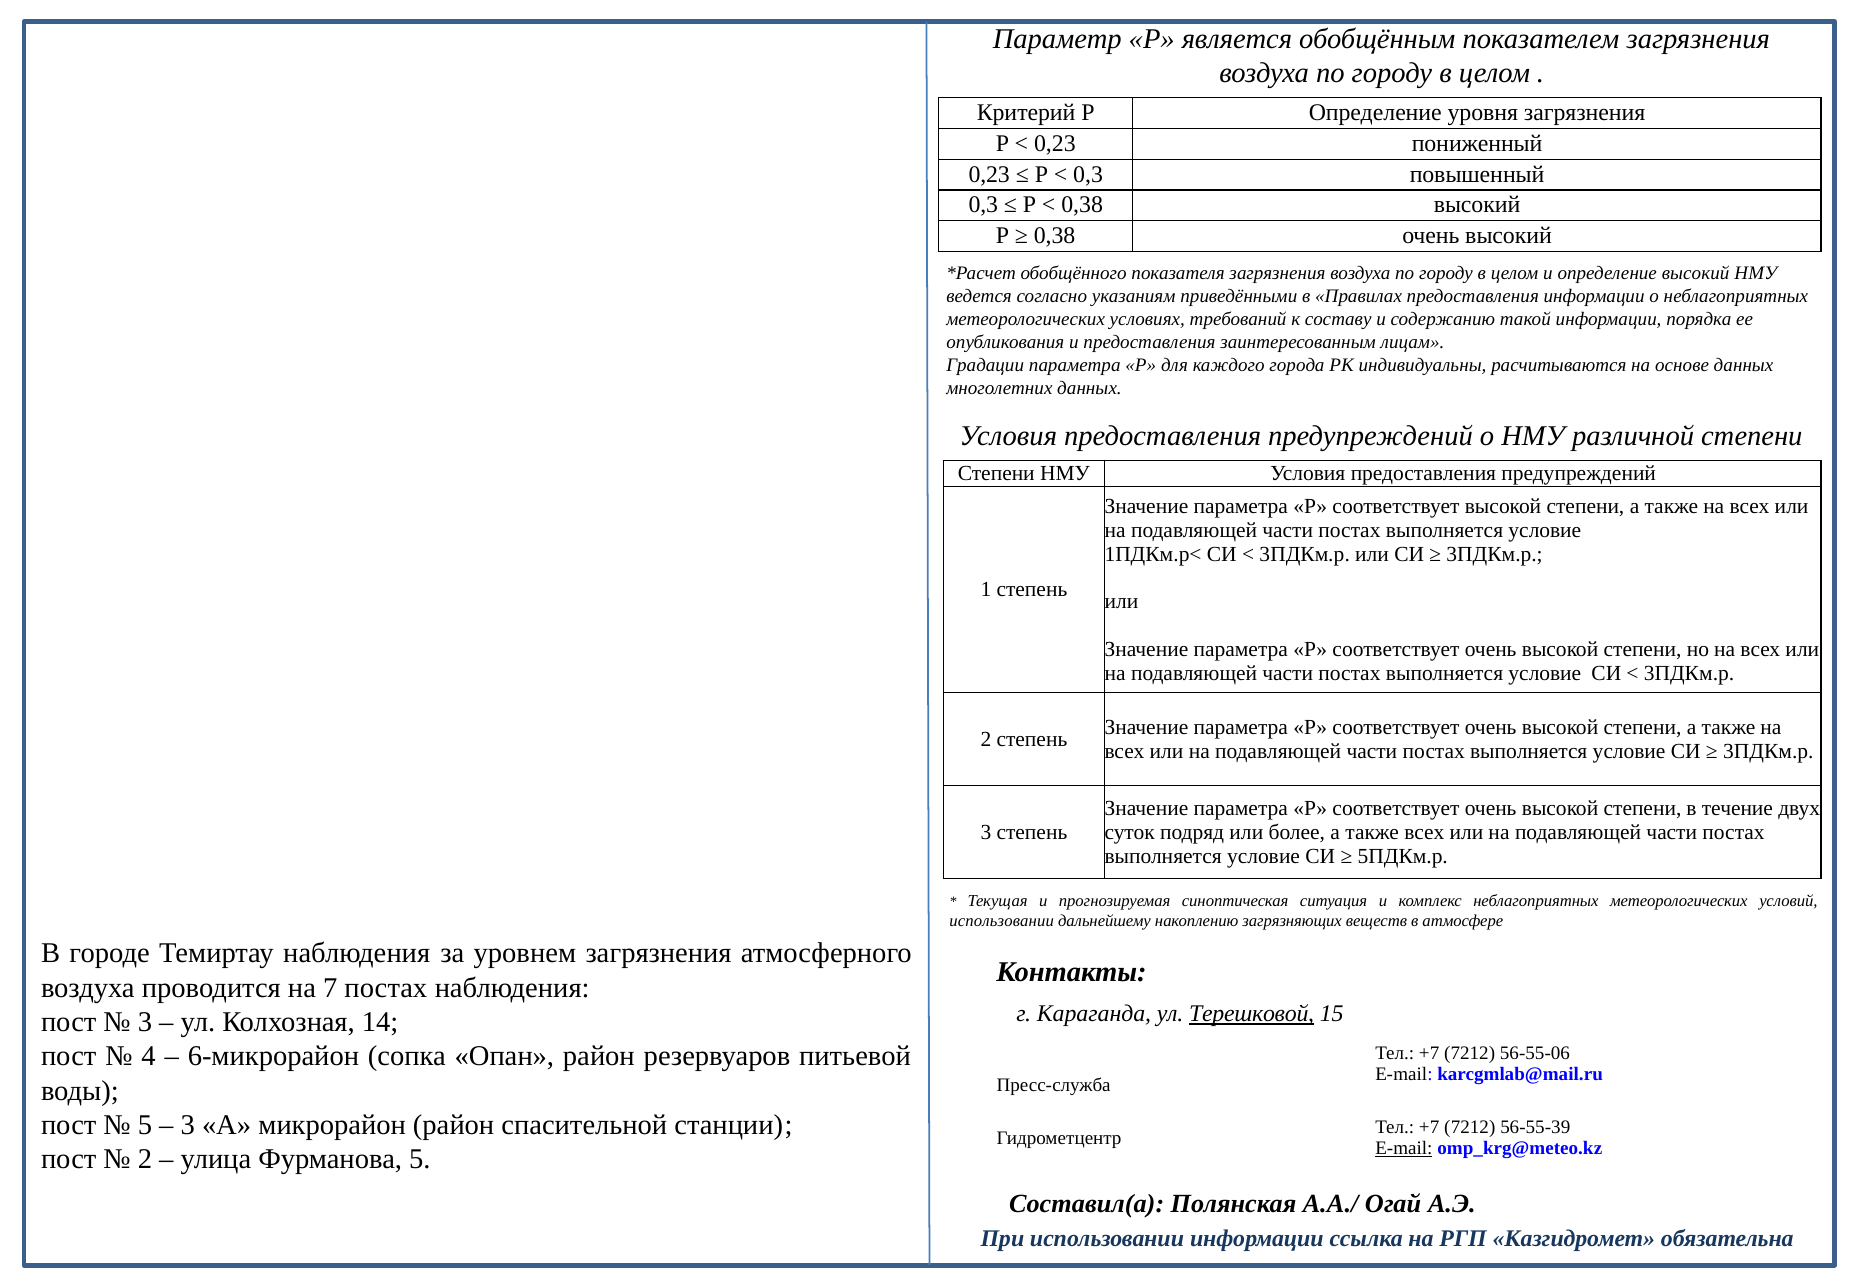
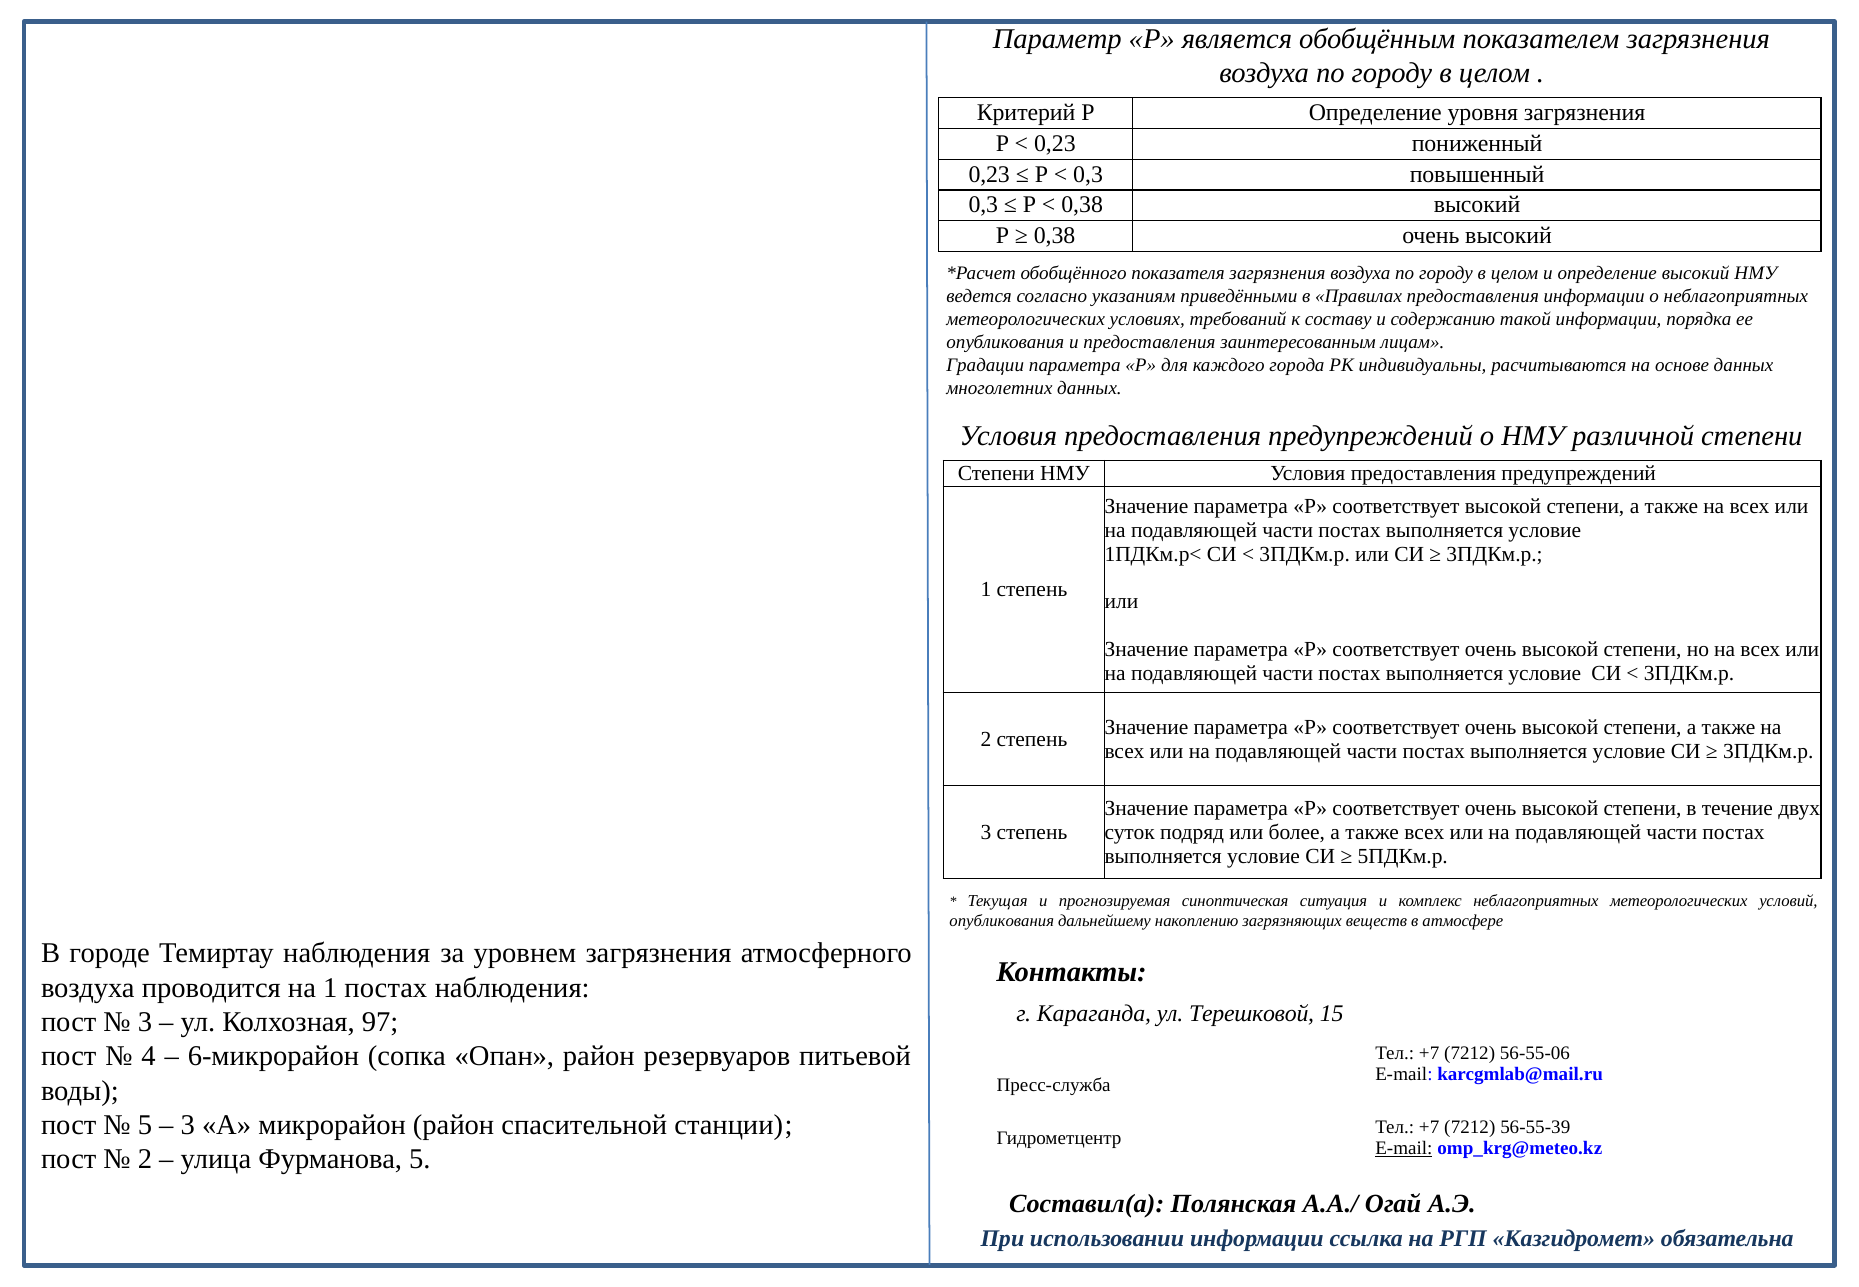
использовании at (1002, 921): использовании -> опубликования
на 7: 7 -> 1
Терешковой underline: present -> none
14: 14 -> 97
